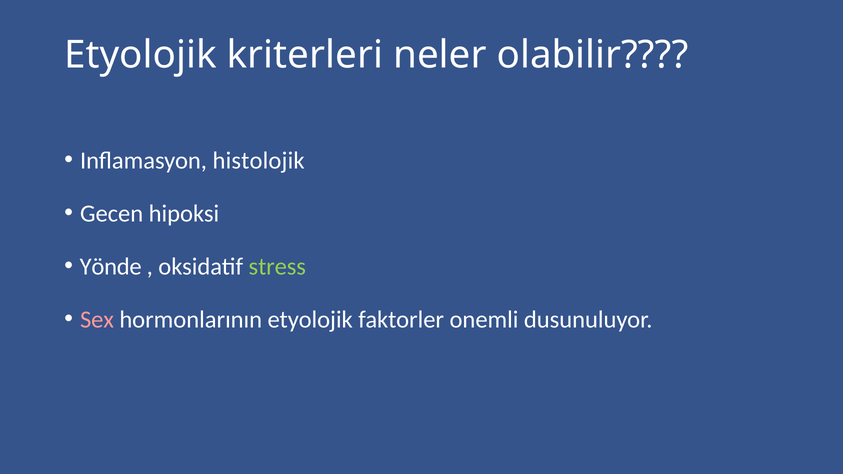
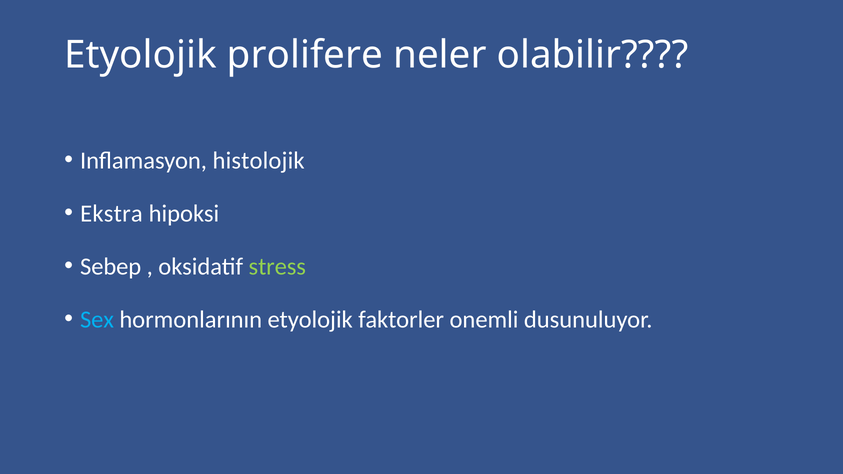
kriterleri: kriterleri -> prolifere
Gecen: Gecen -> Ekstra
Yönde: Yönde -> Sebep
Sex colour: pink -> light blue
